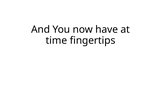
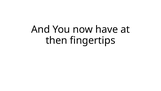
time: time -> then
